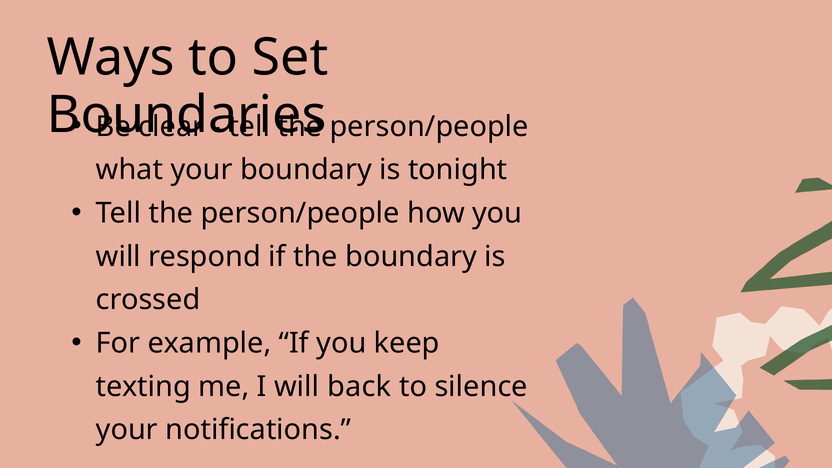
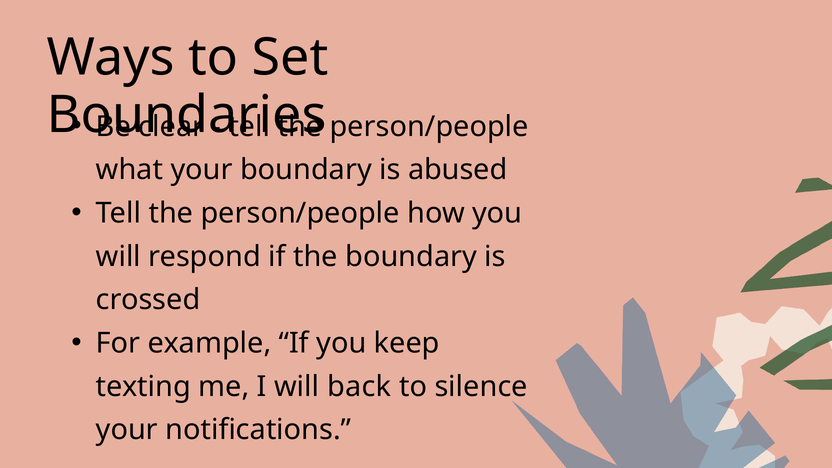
tonight: tonight -> abused
